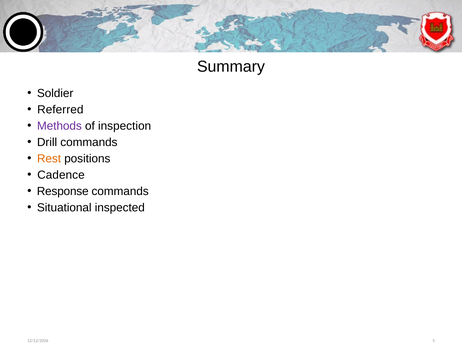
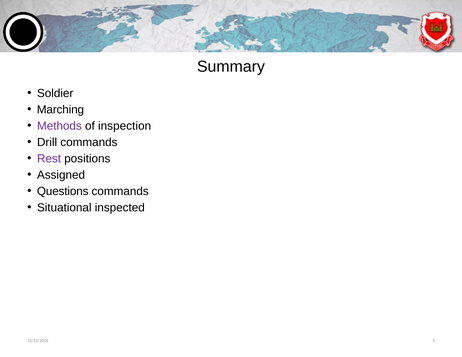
Referred: Referred -> Marching
Rest colour: orange -> purple
Cadence: Cadence -> Assigned
Response: Response -> Questions
